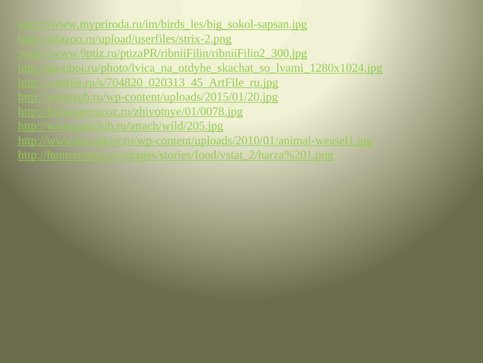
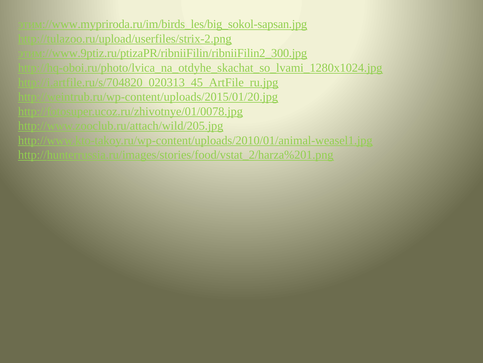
мест://www.mypriroda.ru/im/birds_les/big_sokol-sapsan.jpg: мест://www.mypriroda.ru/im/birds_les/big_sokol-sapsan.jpg -> этим://www.mypriroda.ru/im/birds_les/big_sokol-sapsan.jpg
